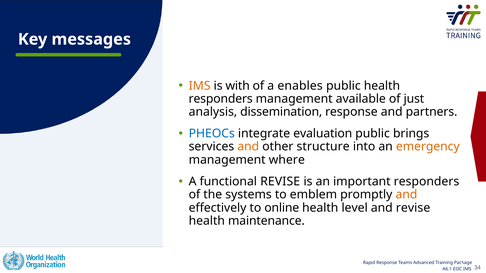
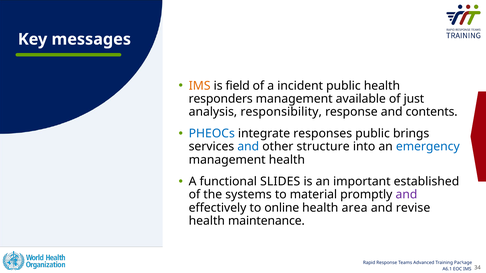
with: with -> field
enables: enables -> incident
dissemination: dissemination -> responsibility
partners: partners -> contents
evaluation: evaluation -> responses
and at (248, 147) colour: orange -> blue
emergency colour: orange -> blue
management where: where -> health
functional REVISE: REVISE -> SLIDES
important responders: responders -> established
emblem: emblem -> material
and at (406, 195) colour: orange -> purple
level: level -> area
